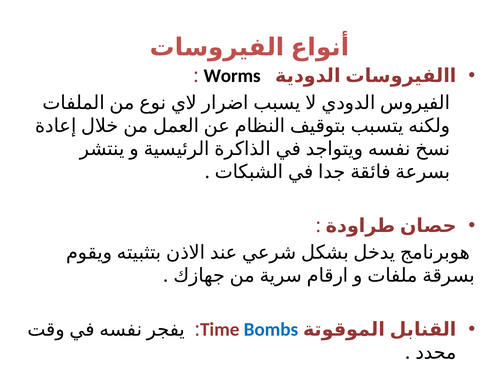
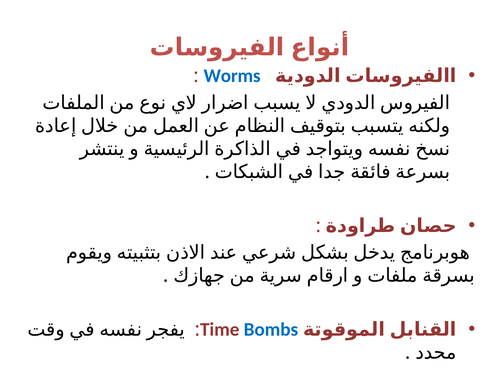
Worms colour: black -> blue
